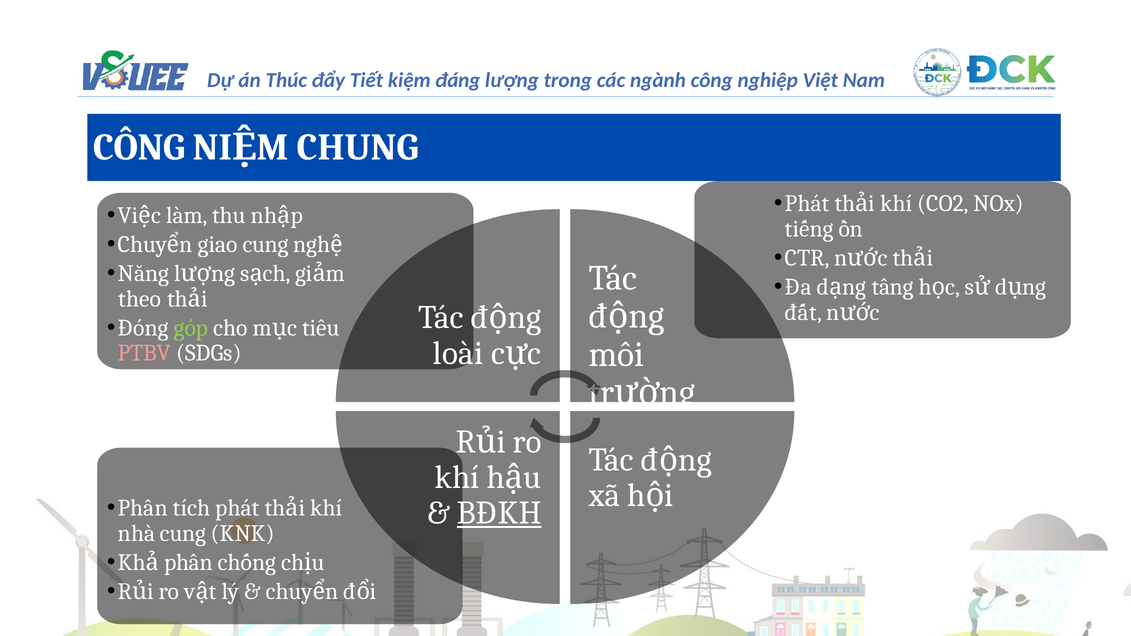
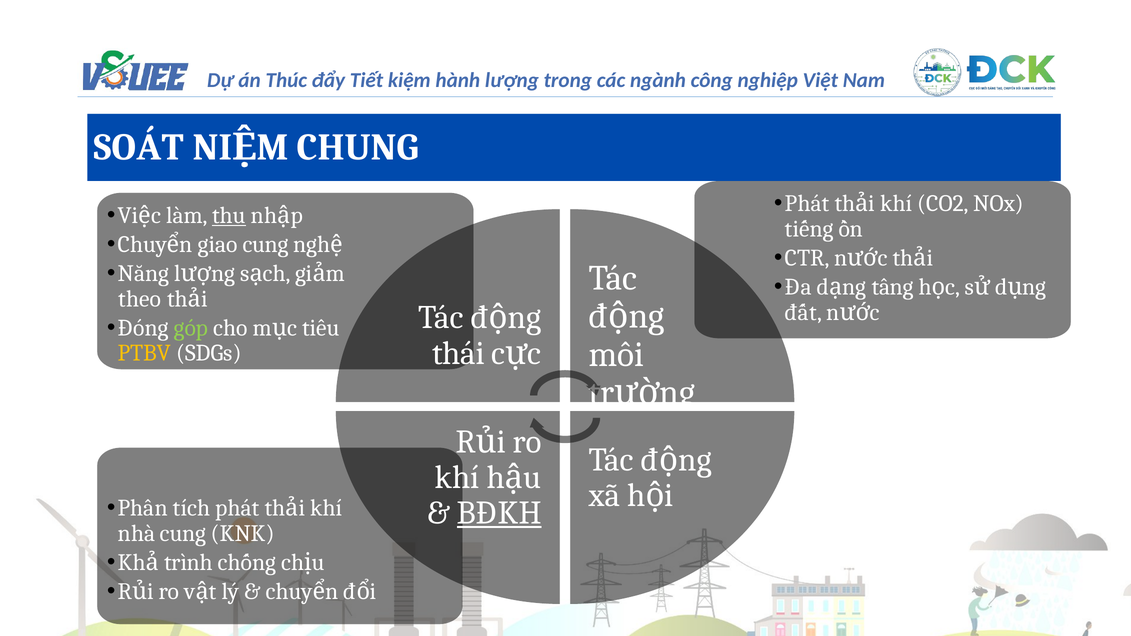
đáng: đáng -> hành
CÔNG at (139, 147): CÔNG -> SOÁT
thu underline: none -> present
loài: loài -> thái
PTBV colour: pink -> yellow
phần at (188, 563): phần -> trình
